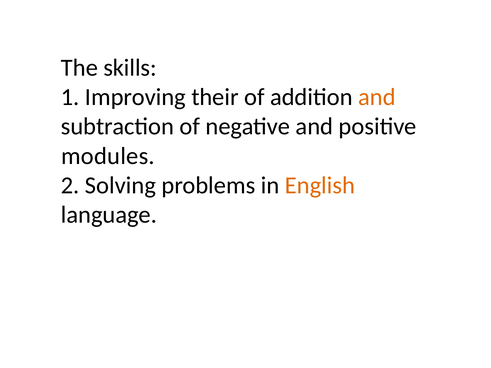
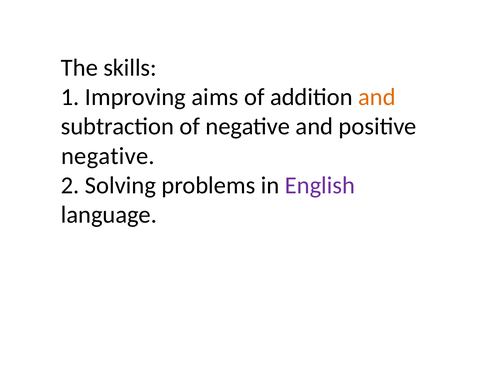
their: their -> aims
modules at (108, 156): modules -> negative
English colour: orange -> purple
